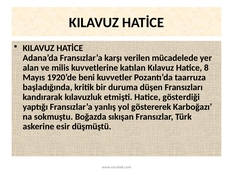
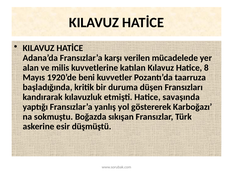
gösterdiği: gösterdiği -> savaşında
